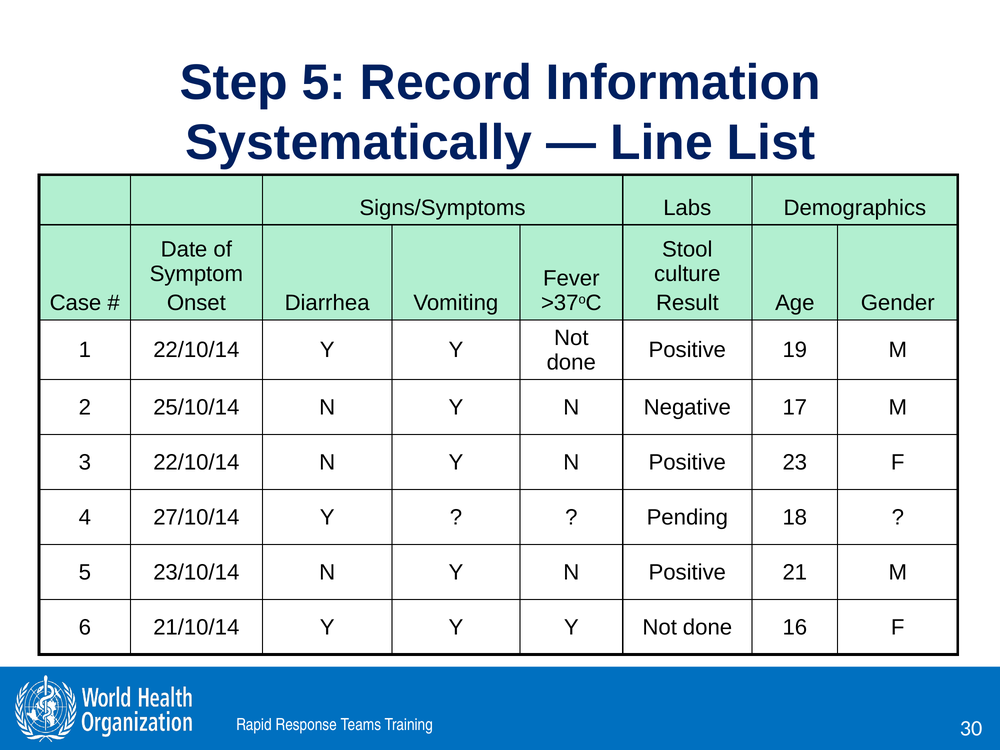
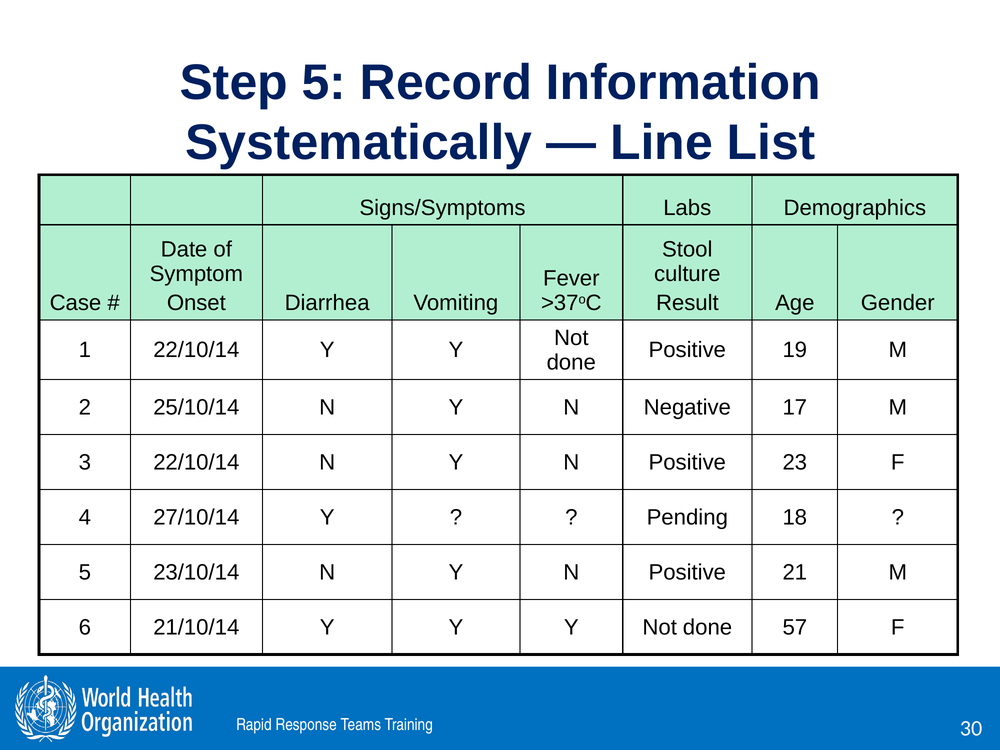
16: 16 -> 57
